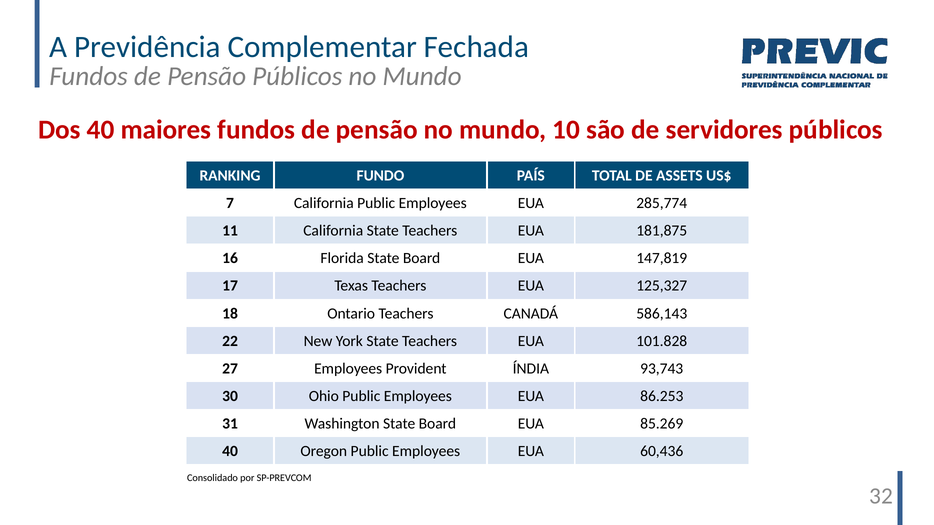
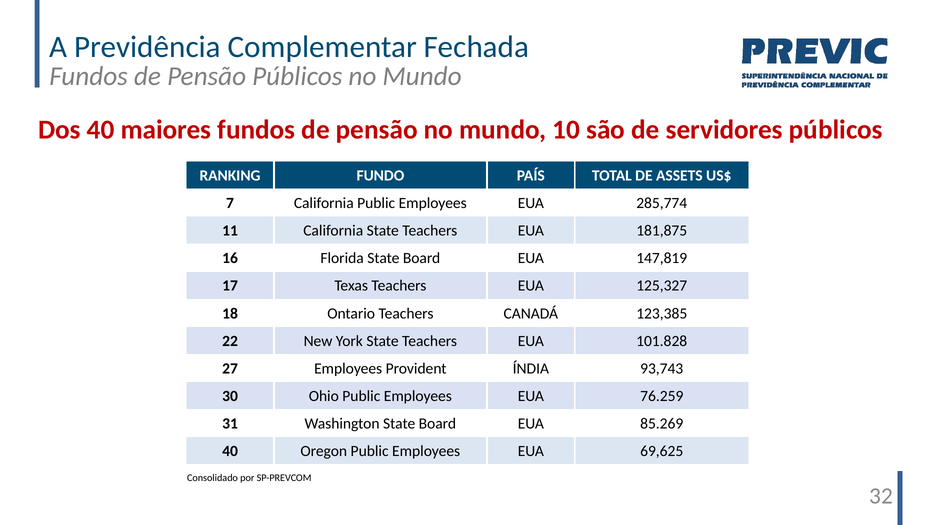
586,143: 586,143 -> 123,385
86.253: 86.253 -> 76.259
60,436: 60,436 -> 69,625
